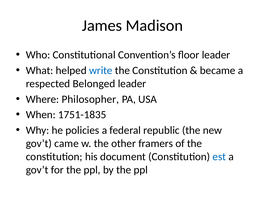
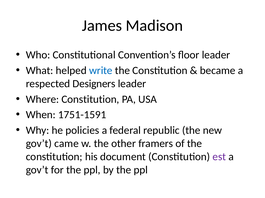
Belonged: Belonged -> Designers
Where Philosopher: Philosopher -> Constitution
1751-1835: 1751-1835 -> 1751-1591
est colour: blue -> purple
